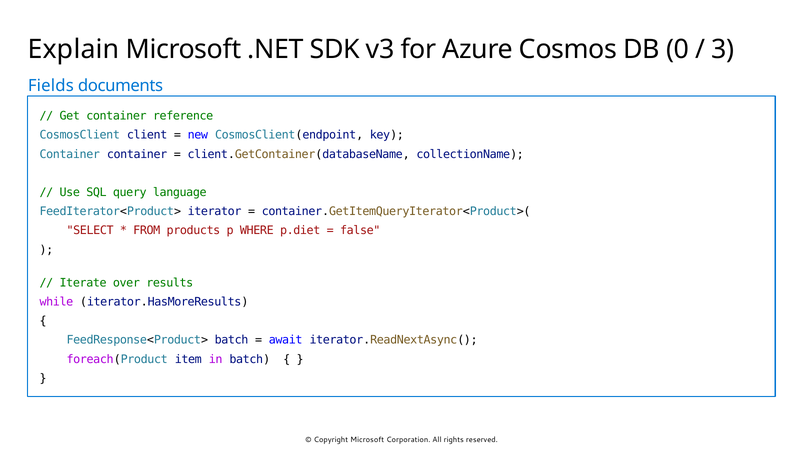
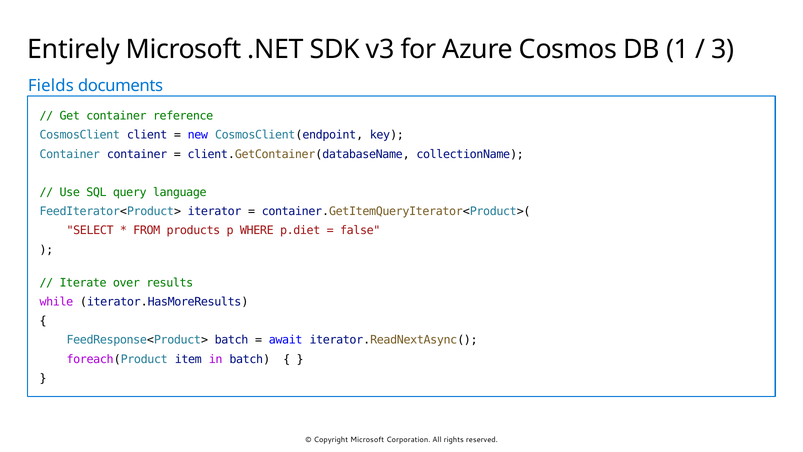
Explain: Explain -> Entirely
0: 0 -> 1
